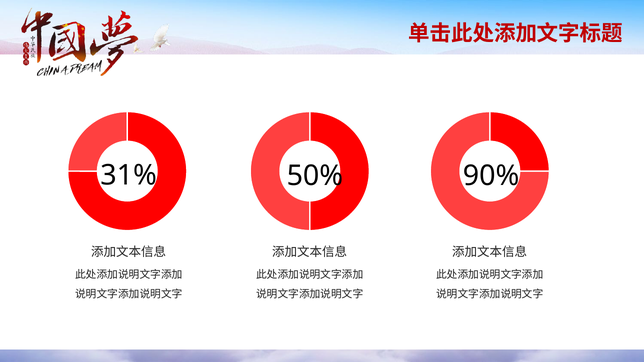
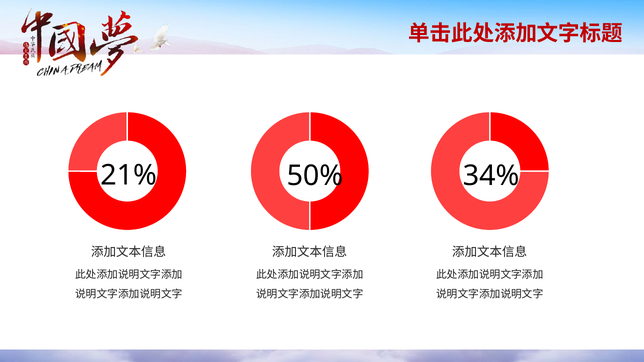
31%: 31% -> 21%
90%: 90% -> 34%
